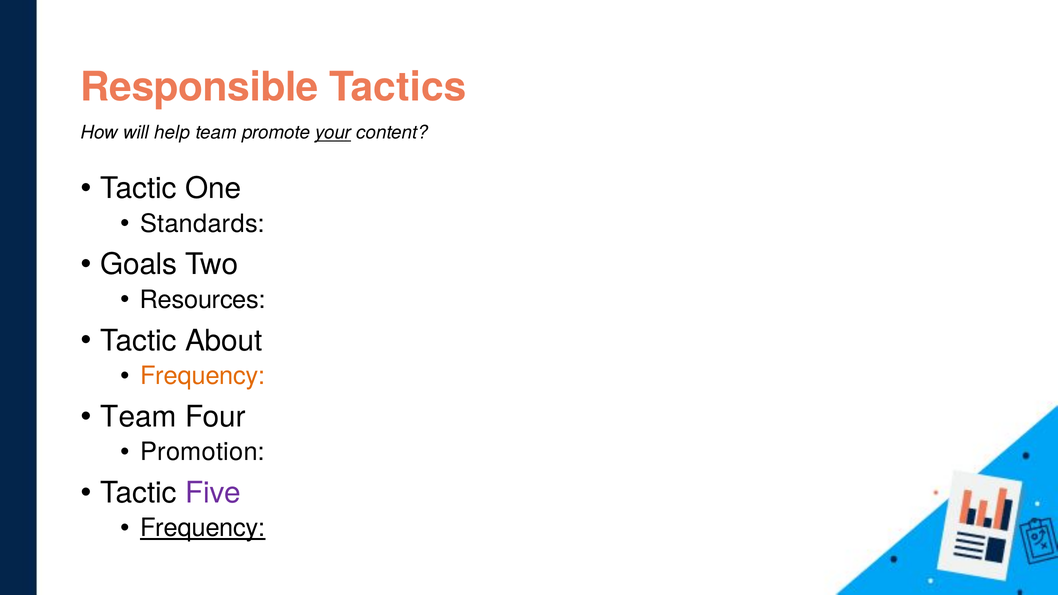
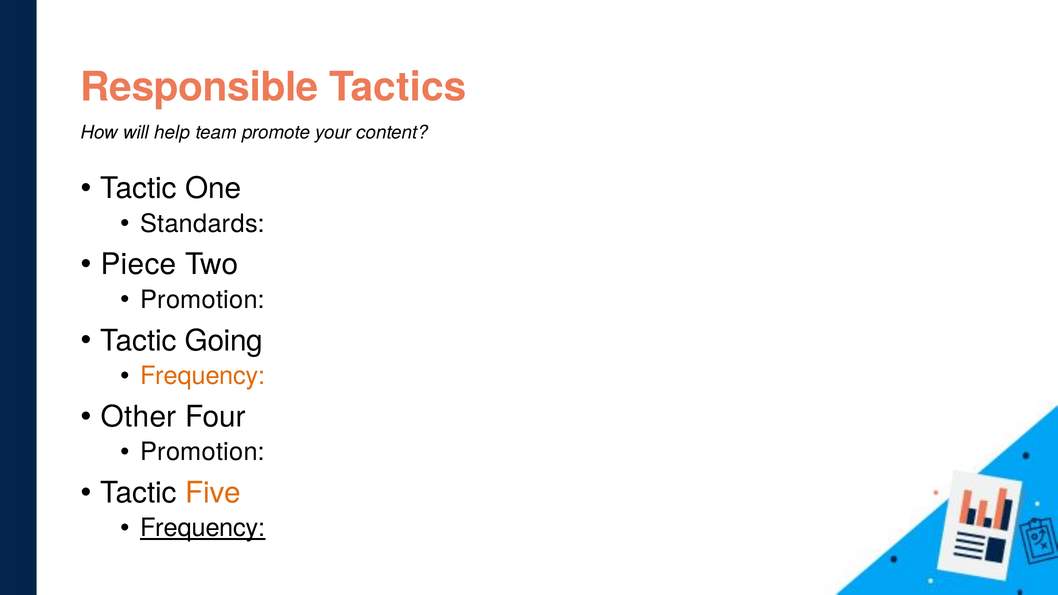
your underline: present -> none
Goals: Goals -> Piece
Resources at (203, 300): Resources -> Promotion
About: About -> Going
Team at (139, 417): Team -> Other
Five colour: purple -> orange
